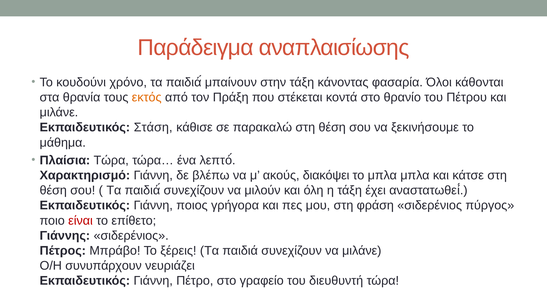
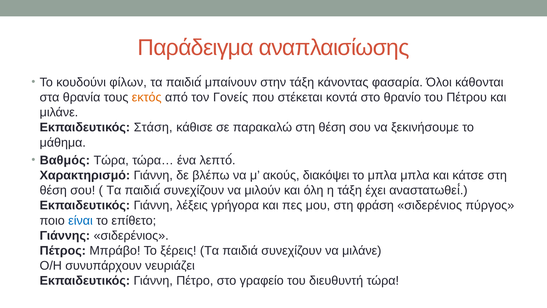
χρόνο: χρόνο -> φίλων
Πράξη: Πράξη -> Γονείς
Πλαίσια: Πλαίσια -> Βαθμός
ποιος: ποιος -> λέξεις
είναι colour: red -> blue
